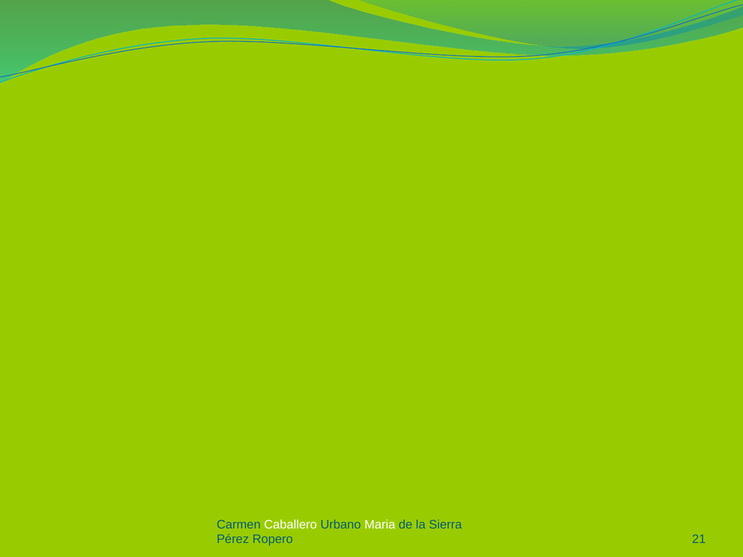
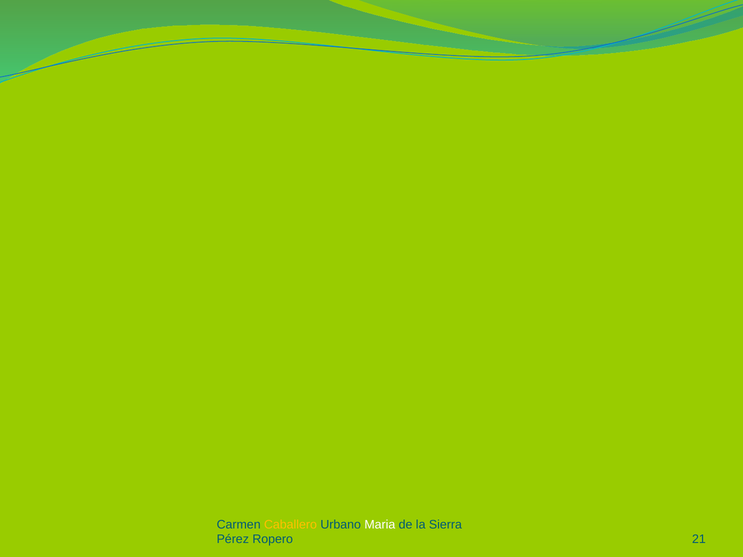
Caballero colour: white -> yellow
